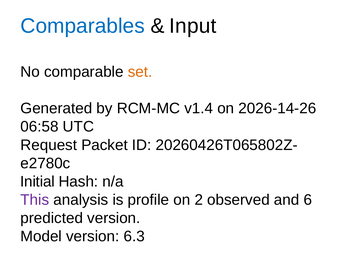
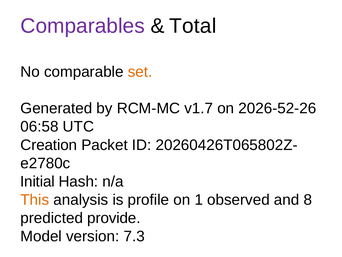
Comparables colour: blue -> purple
Input: Input -> Total
v1.4: v1.4 -> v1.7
2026-14-26: 2026-14-26 -> 2026-52-26
Request: Request -> Creation
This colour: purple -> orange
2: 2 -> 1
6: 6 -> 8
predicted version: version -> provide
6.3: 6.3 -> 7.3
